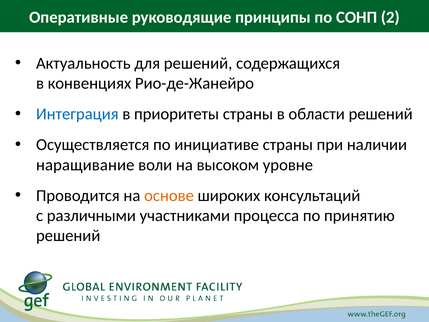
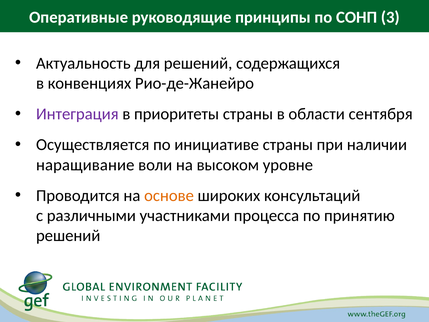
2: 2 -> 3
Интеграция colour: blue -> purple
области решений: решений -> сентября
